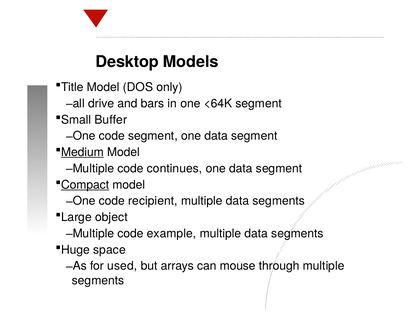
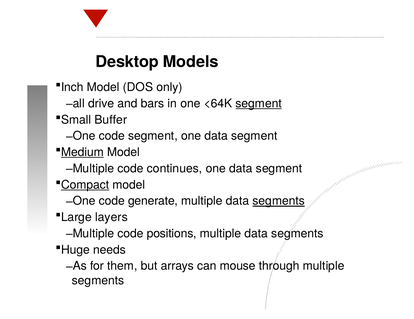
Title: Title -> Inch
segment at (259, 104) underline: none -> present
recipient: recipient -> generate
segments at (279, 201) underline: none -> present
object: object -> layers
example: example -> positions
space: space -> needs
used: used -> them
